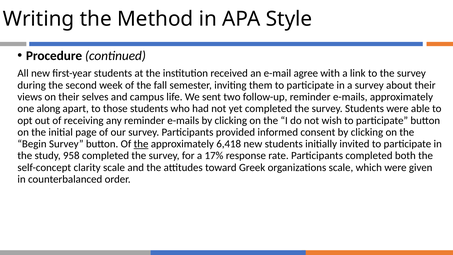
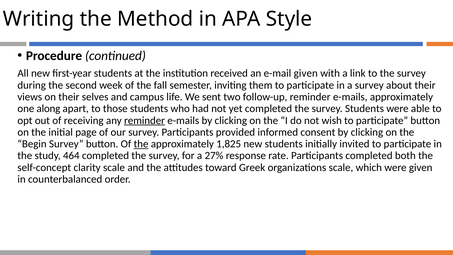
e-mail agree: agree -> given
reminder at (145, 120) underline: none -> present
6,418: 6,418 -> 1,825
958: 958 -> 464
17%: 17% -> 27%
